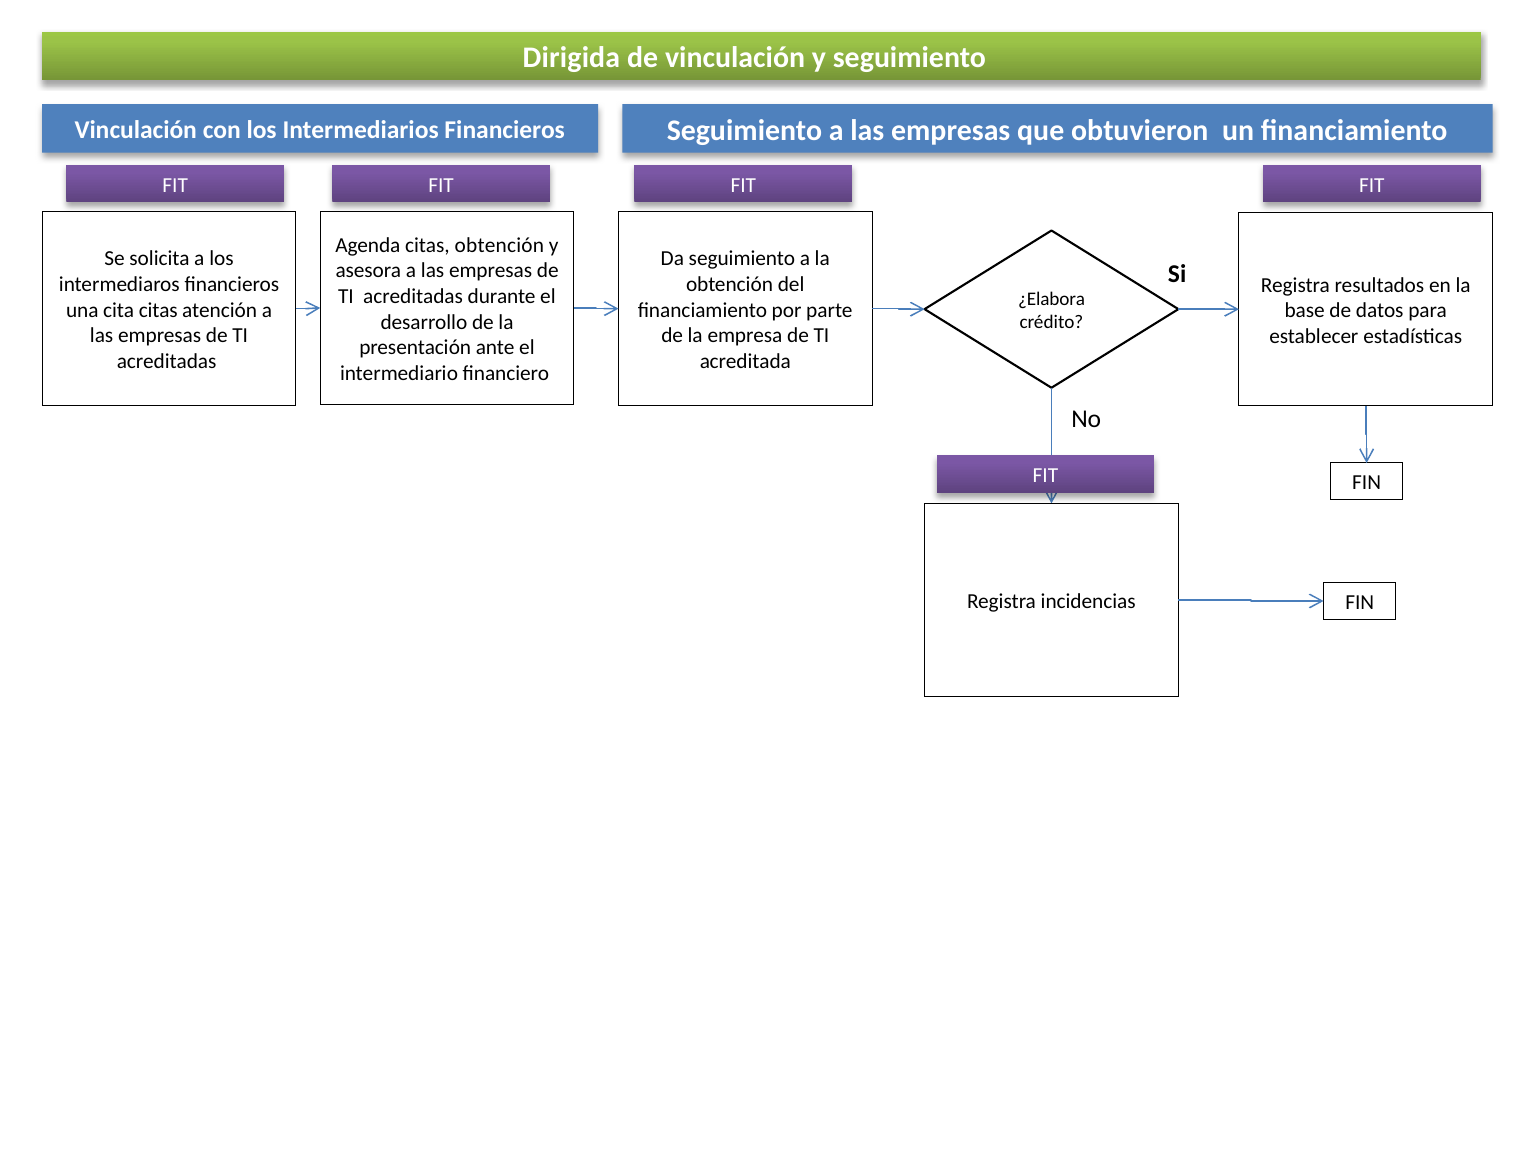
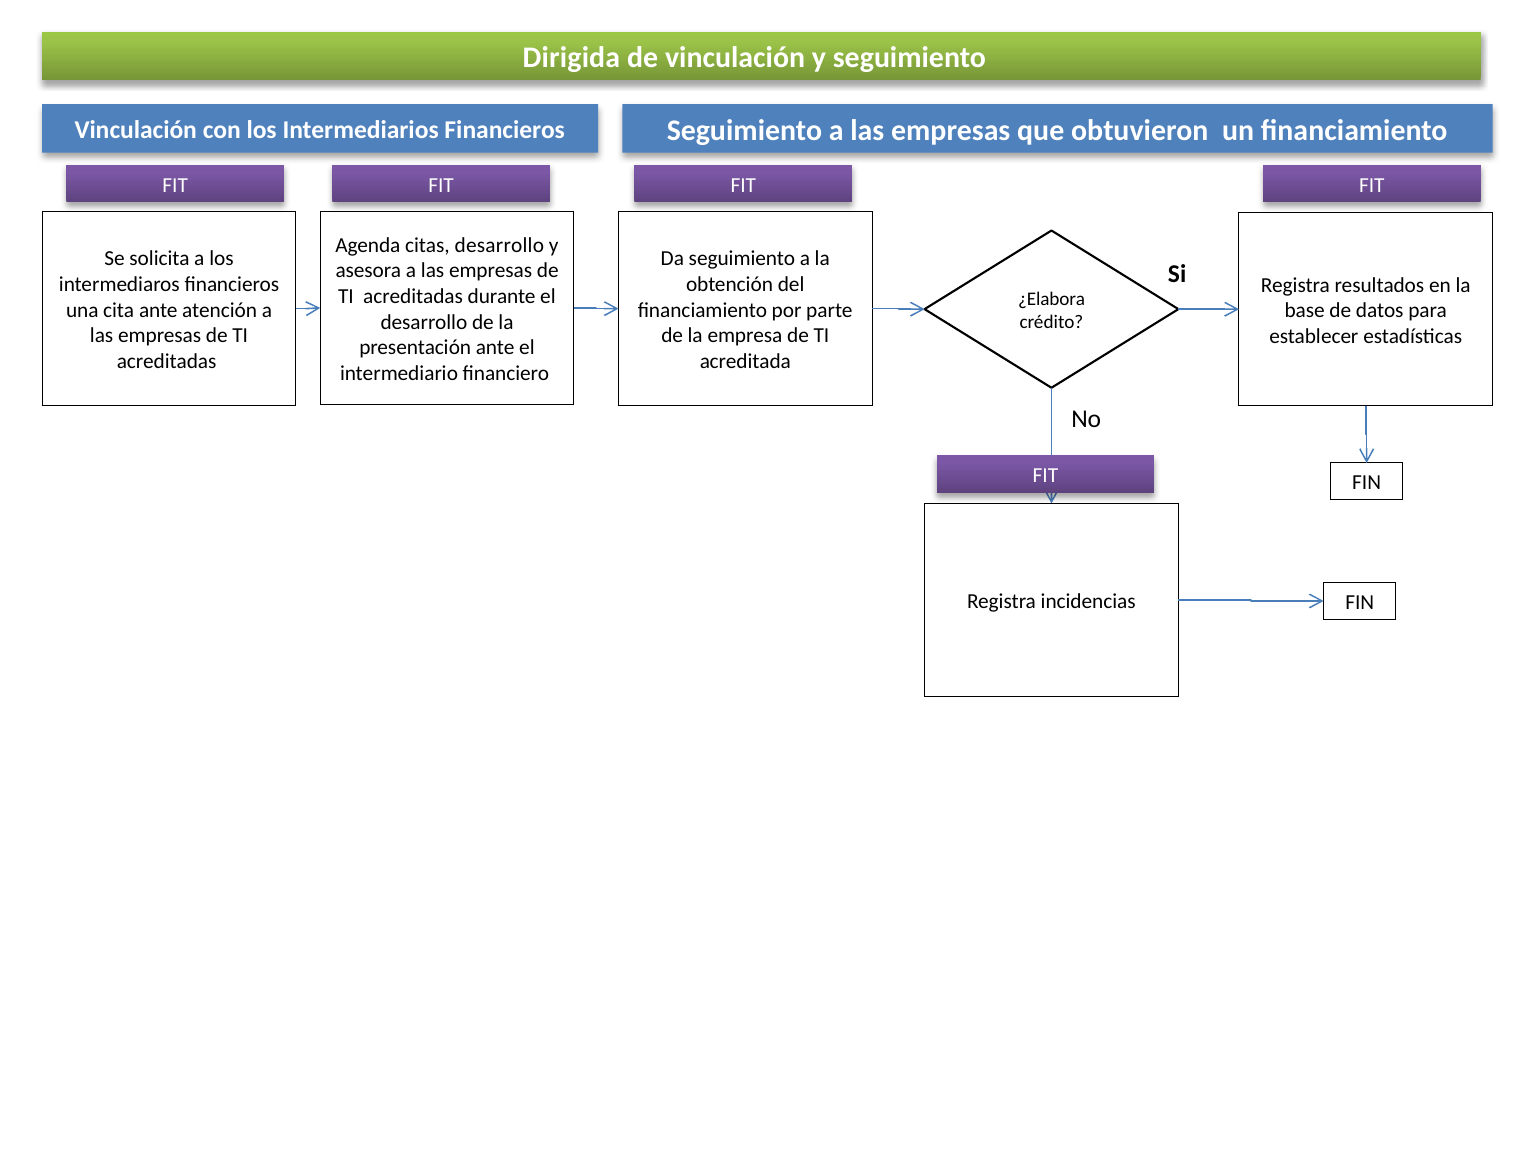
citas obtención: obtención -> desarrollo
cita citas: citas -> ante
